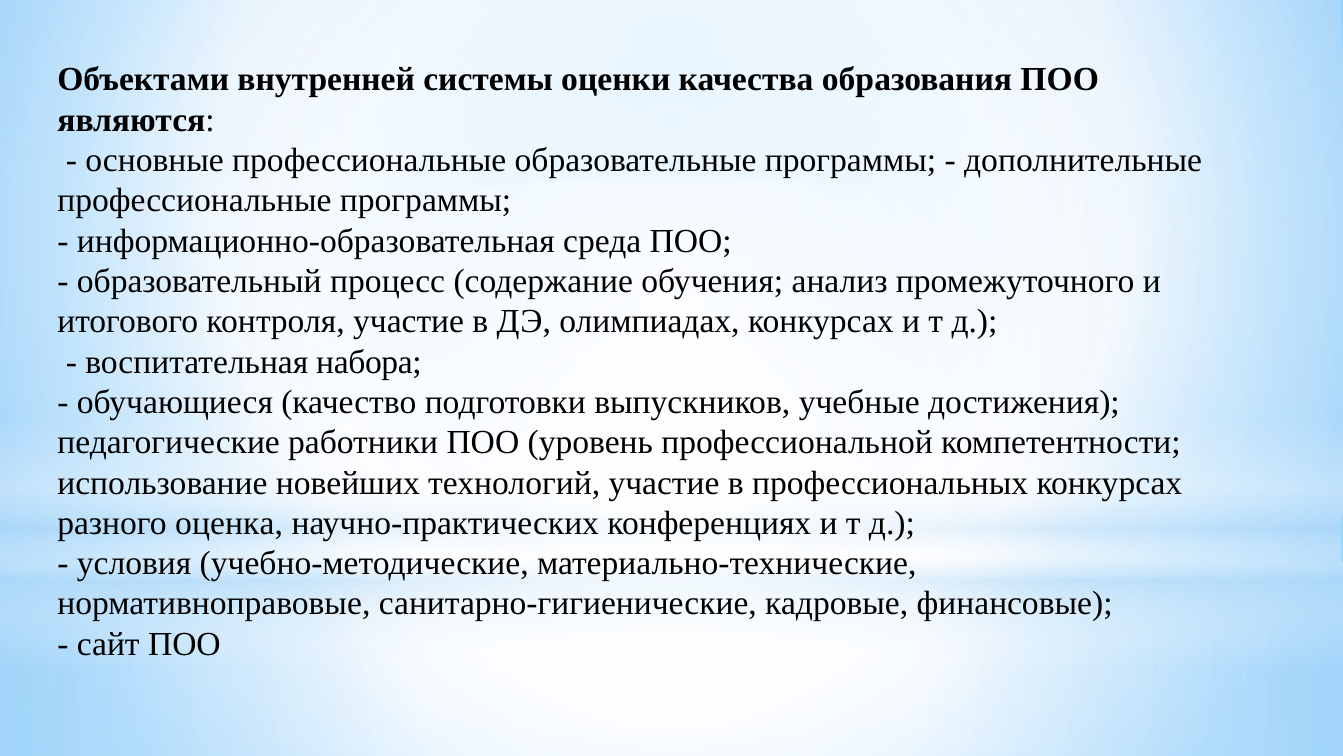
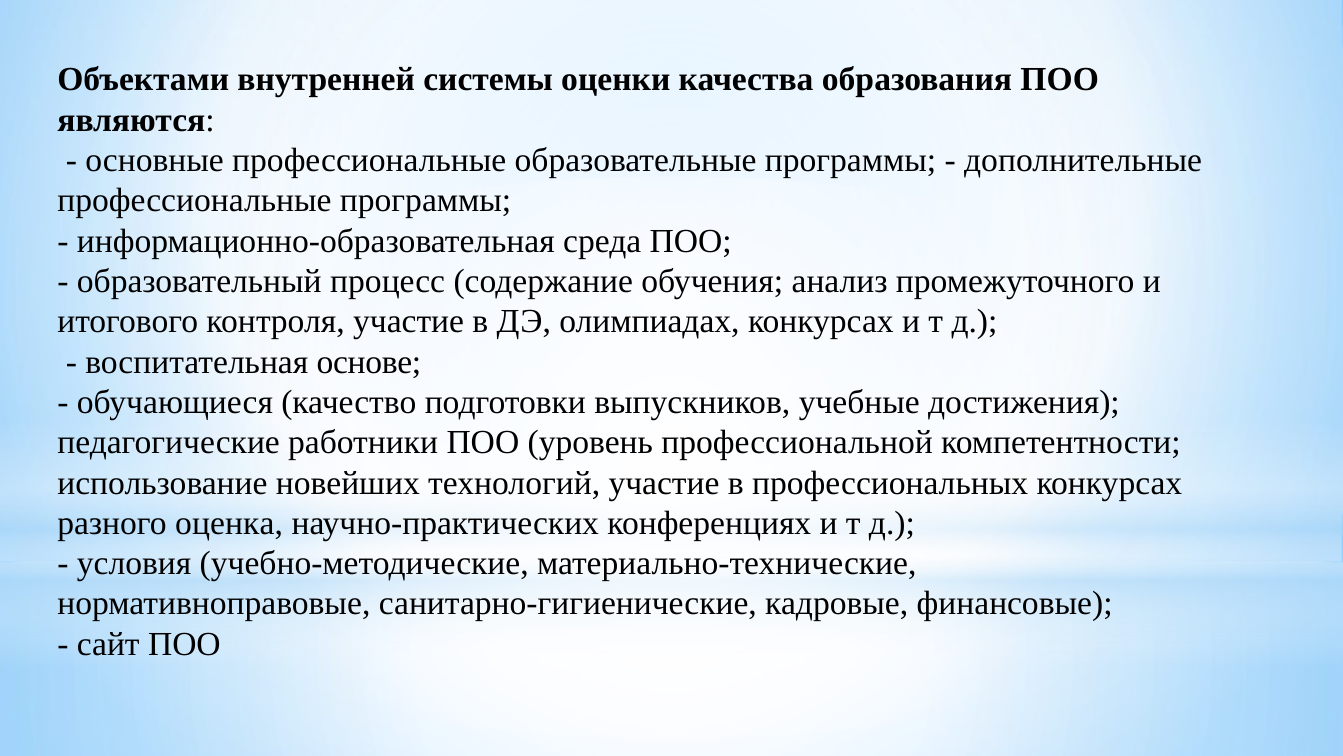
набора: набора -> основе
